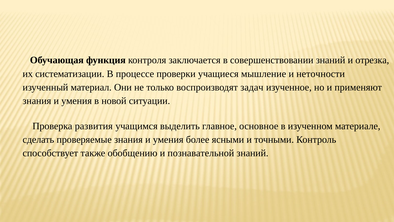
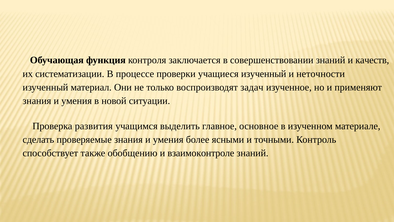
отрезка: отрезка -> качеств
учащиеся мышление: мышление -> изученный
познавательной: познавательной -> взаимоконтроле
